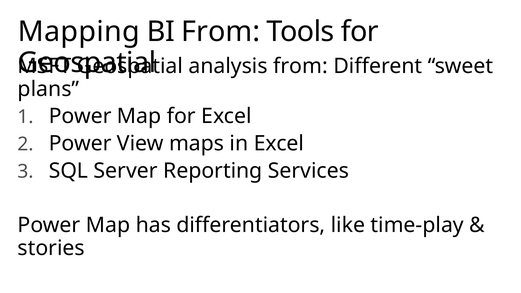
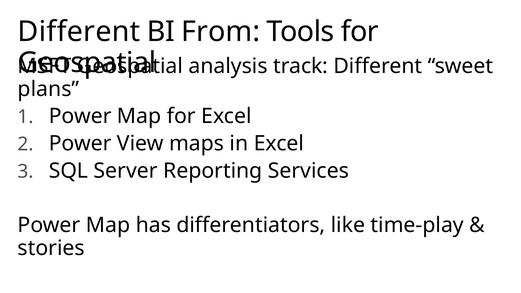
Mapping at (79, 32): Mapping -> Different
analysis from: from -> track
